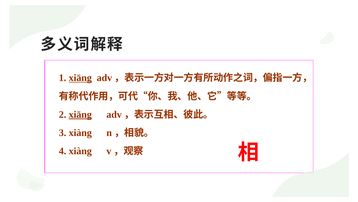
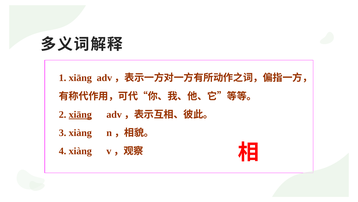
xiāng at (80, 78) underline: present -> none
